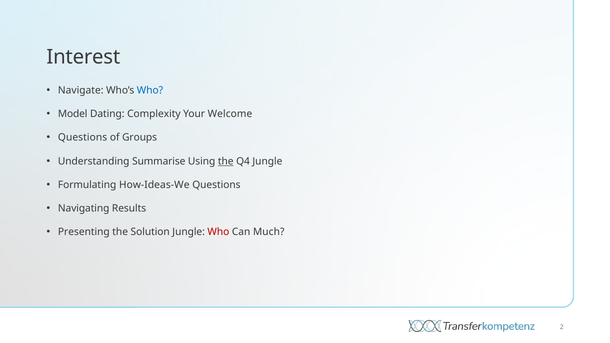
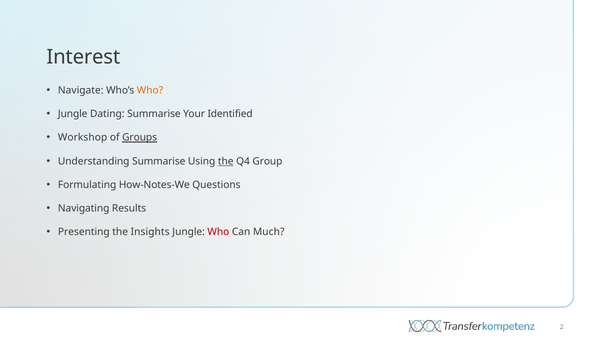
Who at (150, 90) colour: blue -> orange
Model at (73, 114): Model -> Jungle
Dating Complexity: Complexity -> Summarise
Welcome: Welcome -> Identified
Questions at (83, 138): Questions -> Workshop
Groups underline: none -> present
Q4 Jungle: Jungle -> Group
How-Ideas-We: How-Ideas-We -> How-Notes-We
Solution: Solution -> Insights
